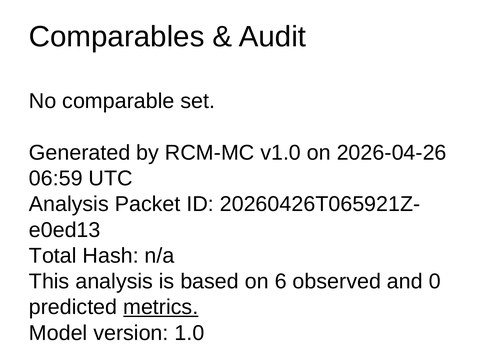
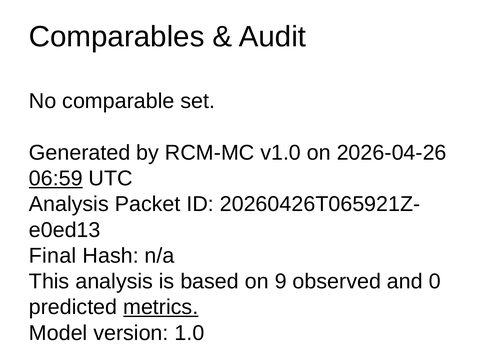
06:59 underline: none -> present
Total: Total -> Final
6: 6 -> 9
